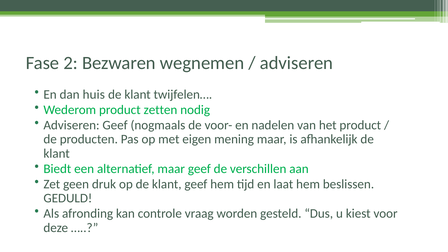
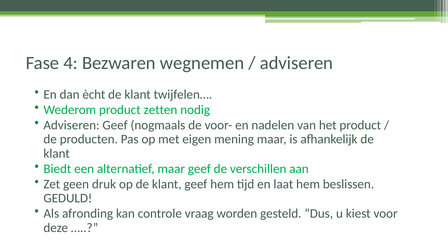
2: 2 -> 4
huis: huis -> ècht
